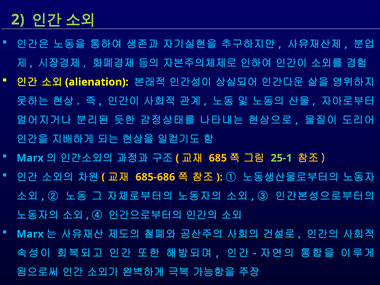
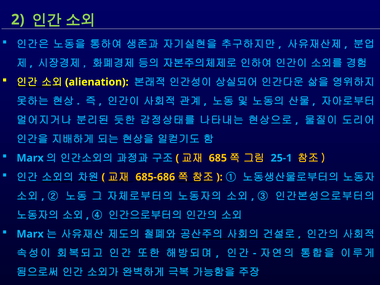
25-1 colour: light green -> light blue
